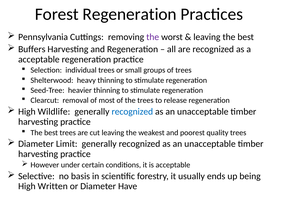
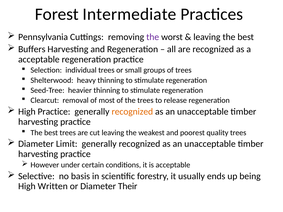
Forest Regeneration: Regeneration -> Intermediate
High Wildlife: Wildlife -> Practice
recognized at (132, 112) colour: blue -> orange
Have: Have -> Their
